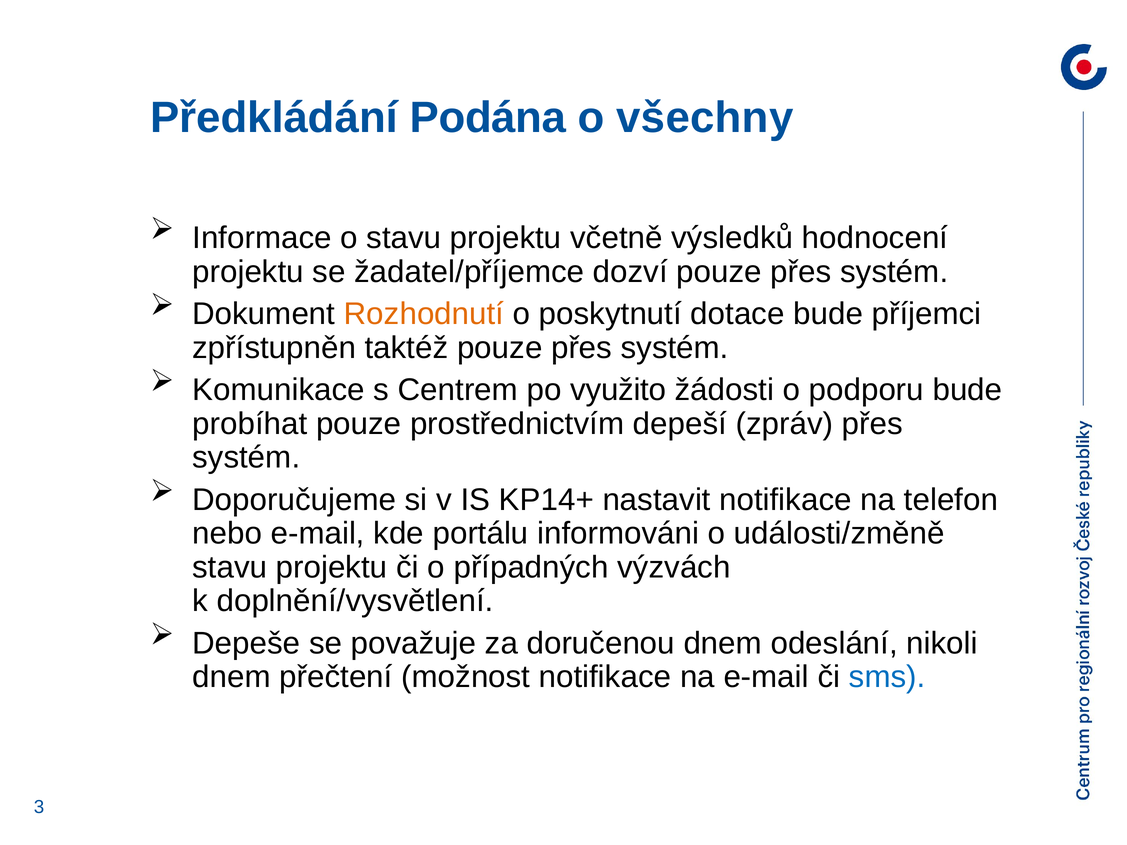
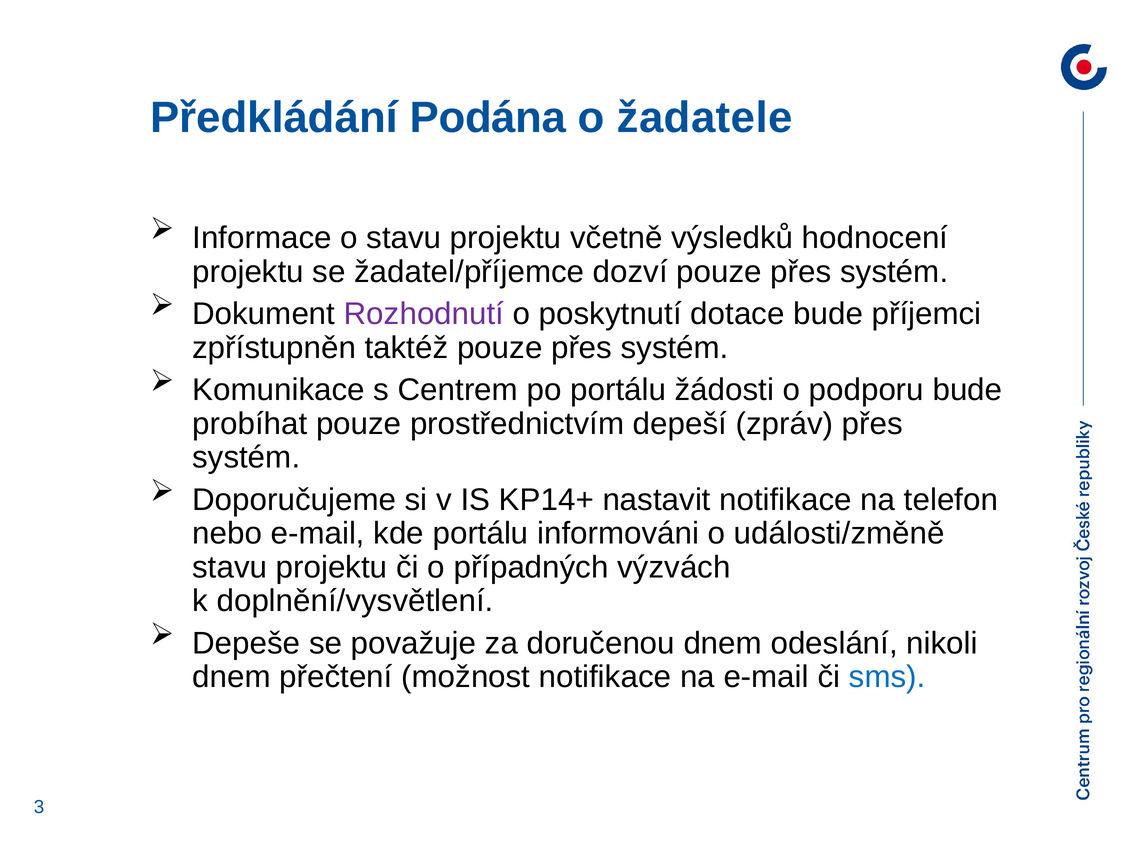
všechny: všechny -> žadatele
Rozhodnutí colour: orange -> purple
po využito: využito -> portálu
